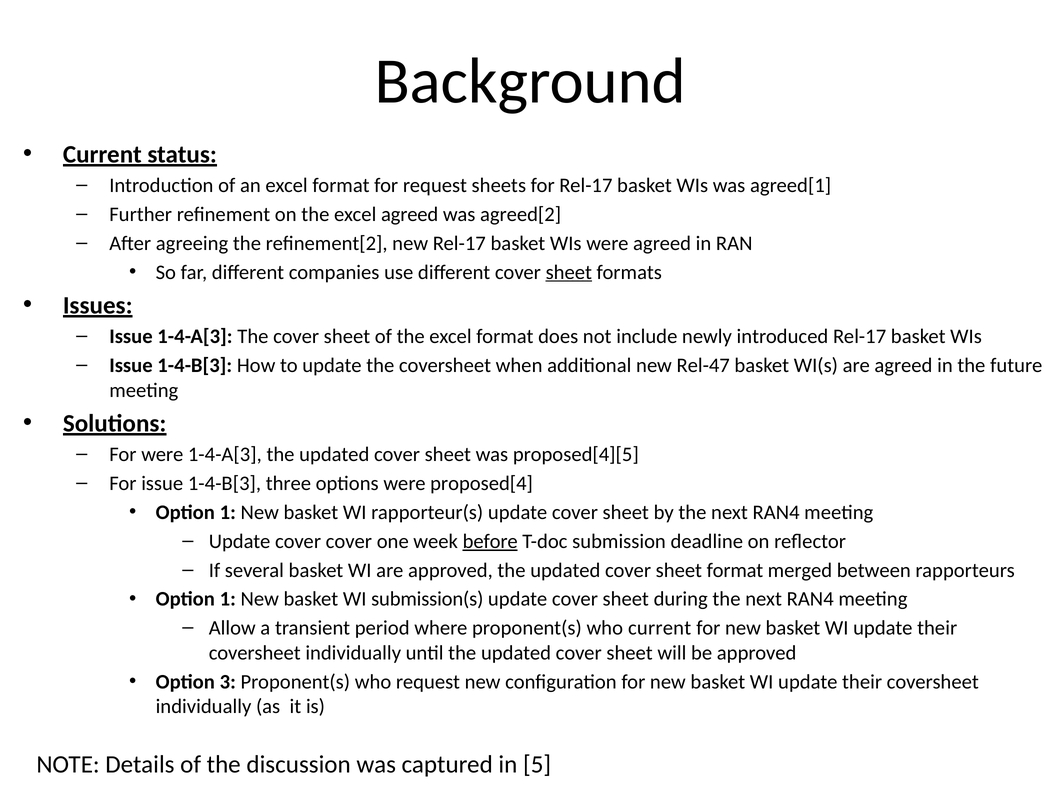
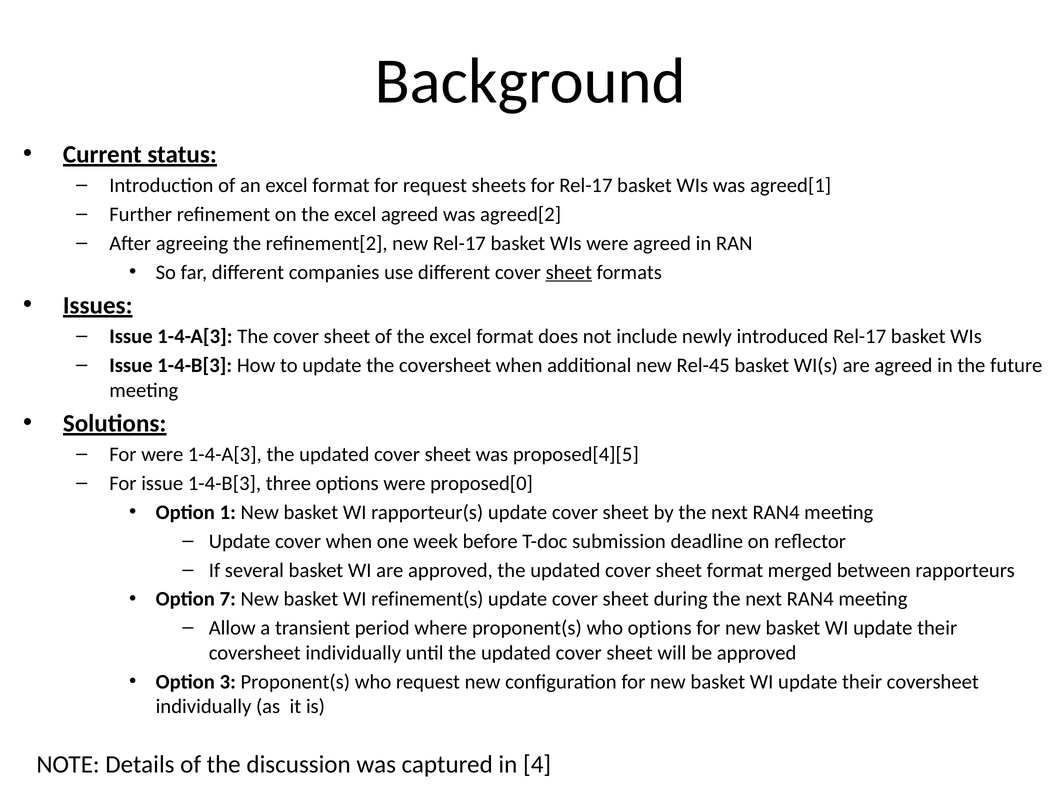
Rel-47: Rel-47 -> Rel-45
proposed[4: proposed[4 -> proposed[0
cover cover: cover -> when
before underline: present -> none
1 at (228, 599): 1 -> 7
submission(s: submission(s -> refinement(s
who current: current -> options
5: 5 -> 4
